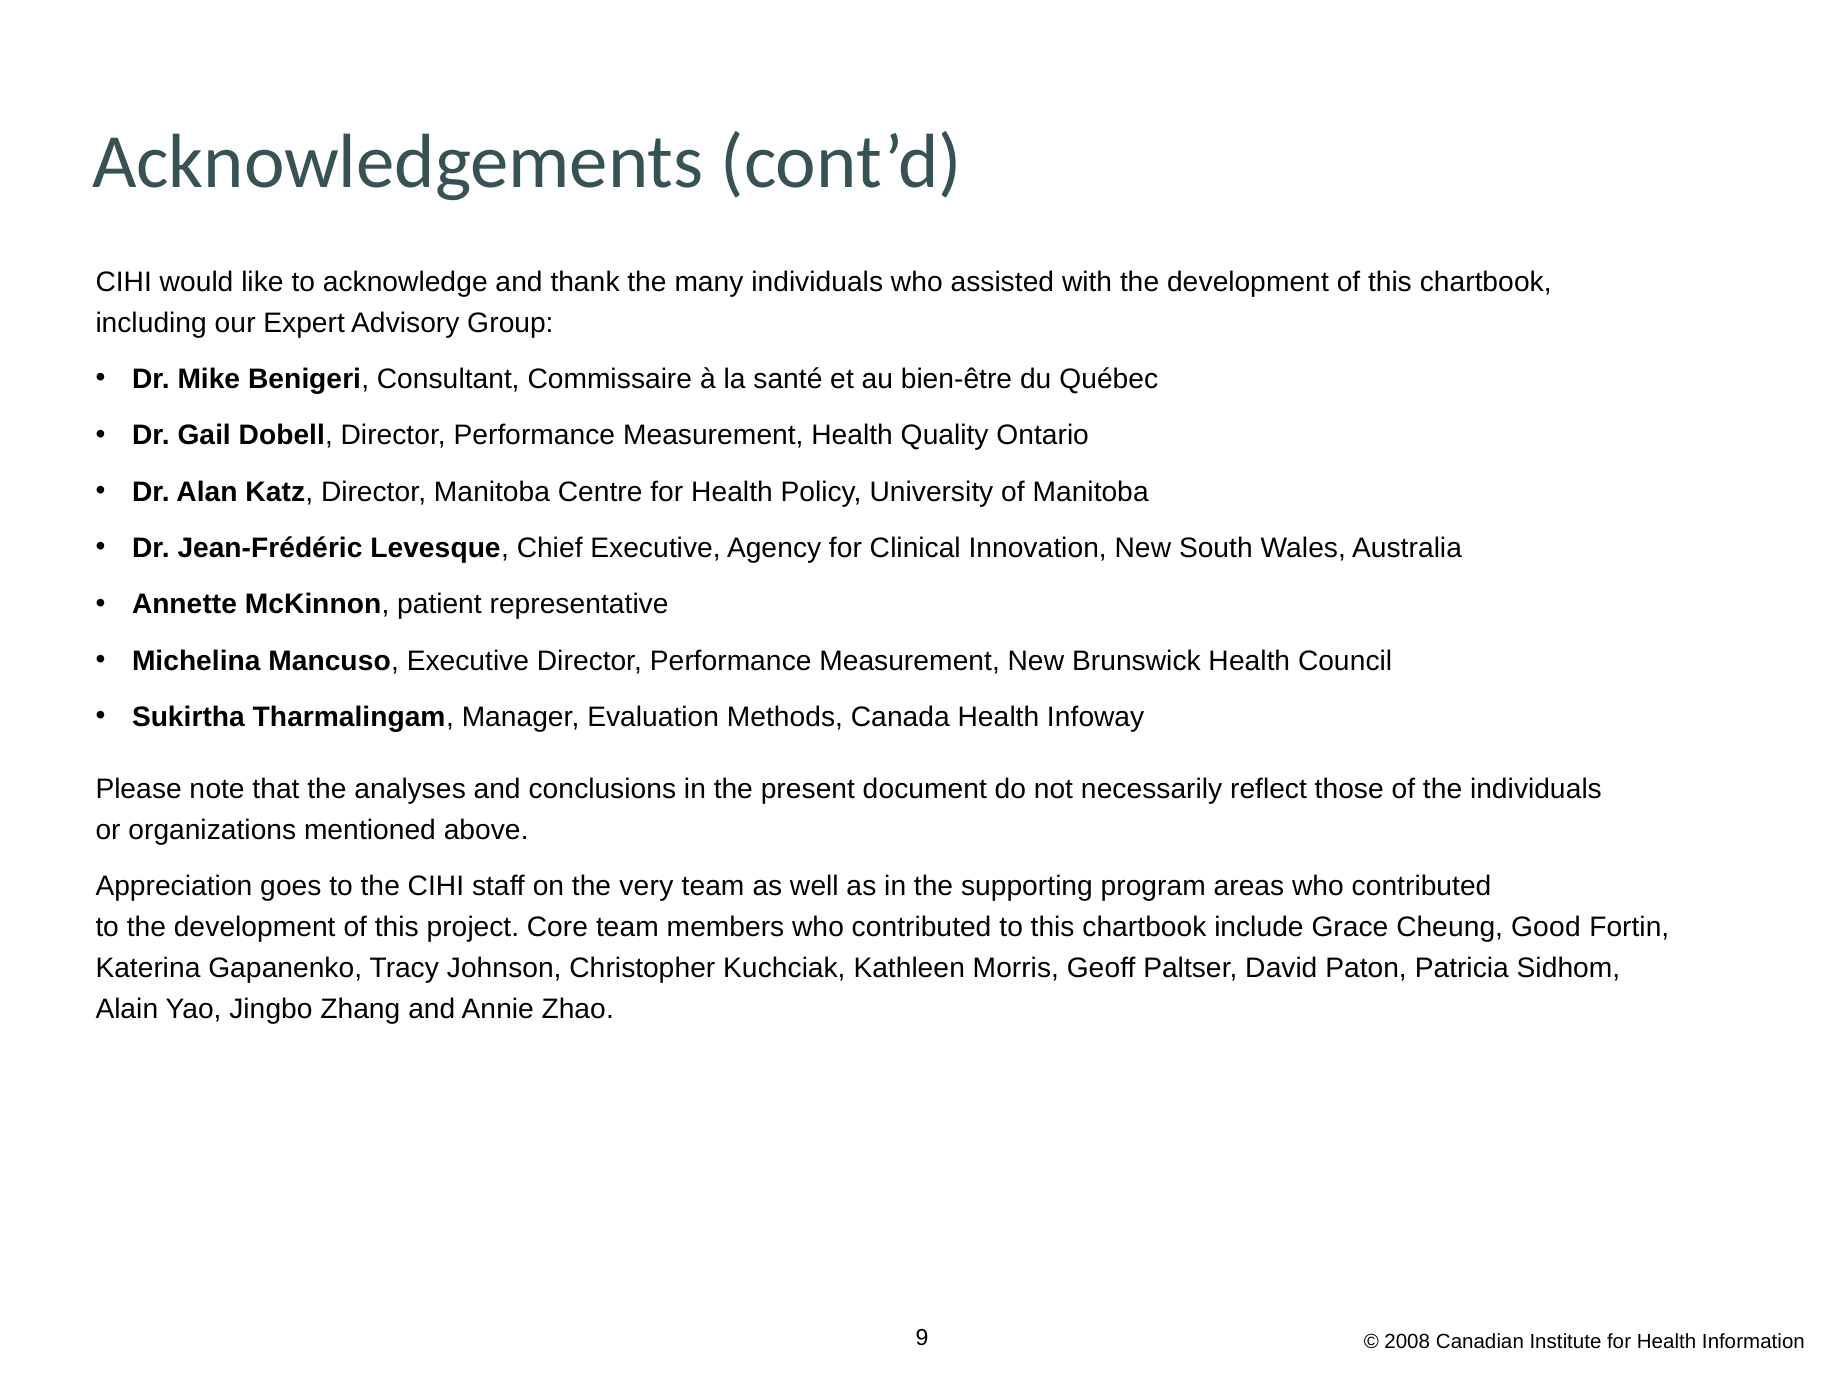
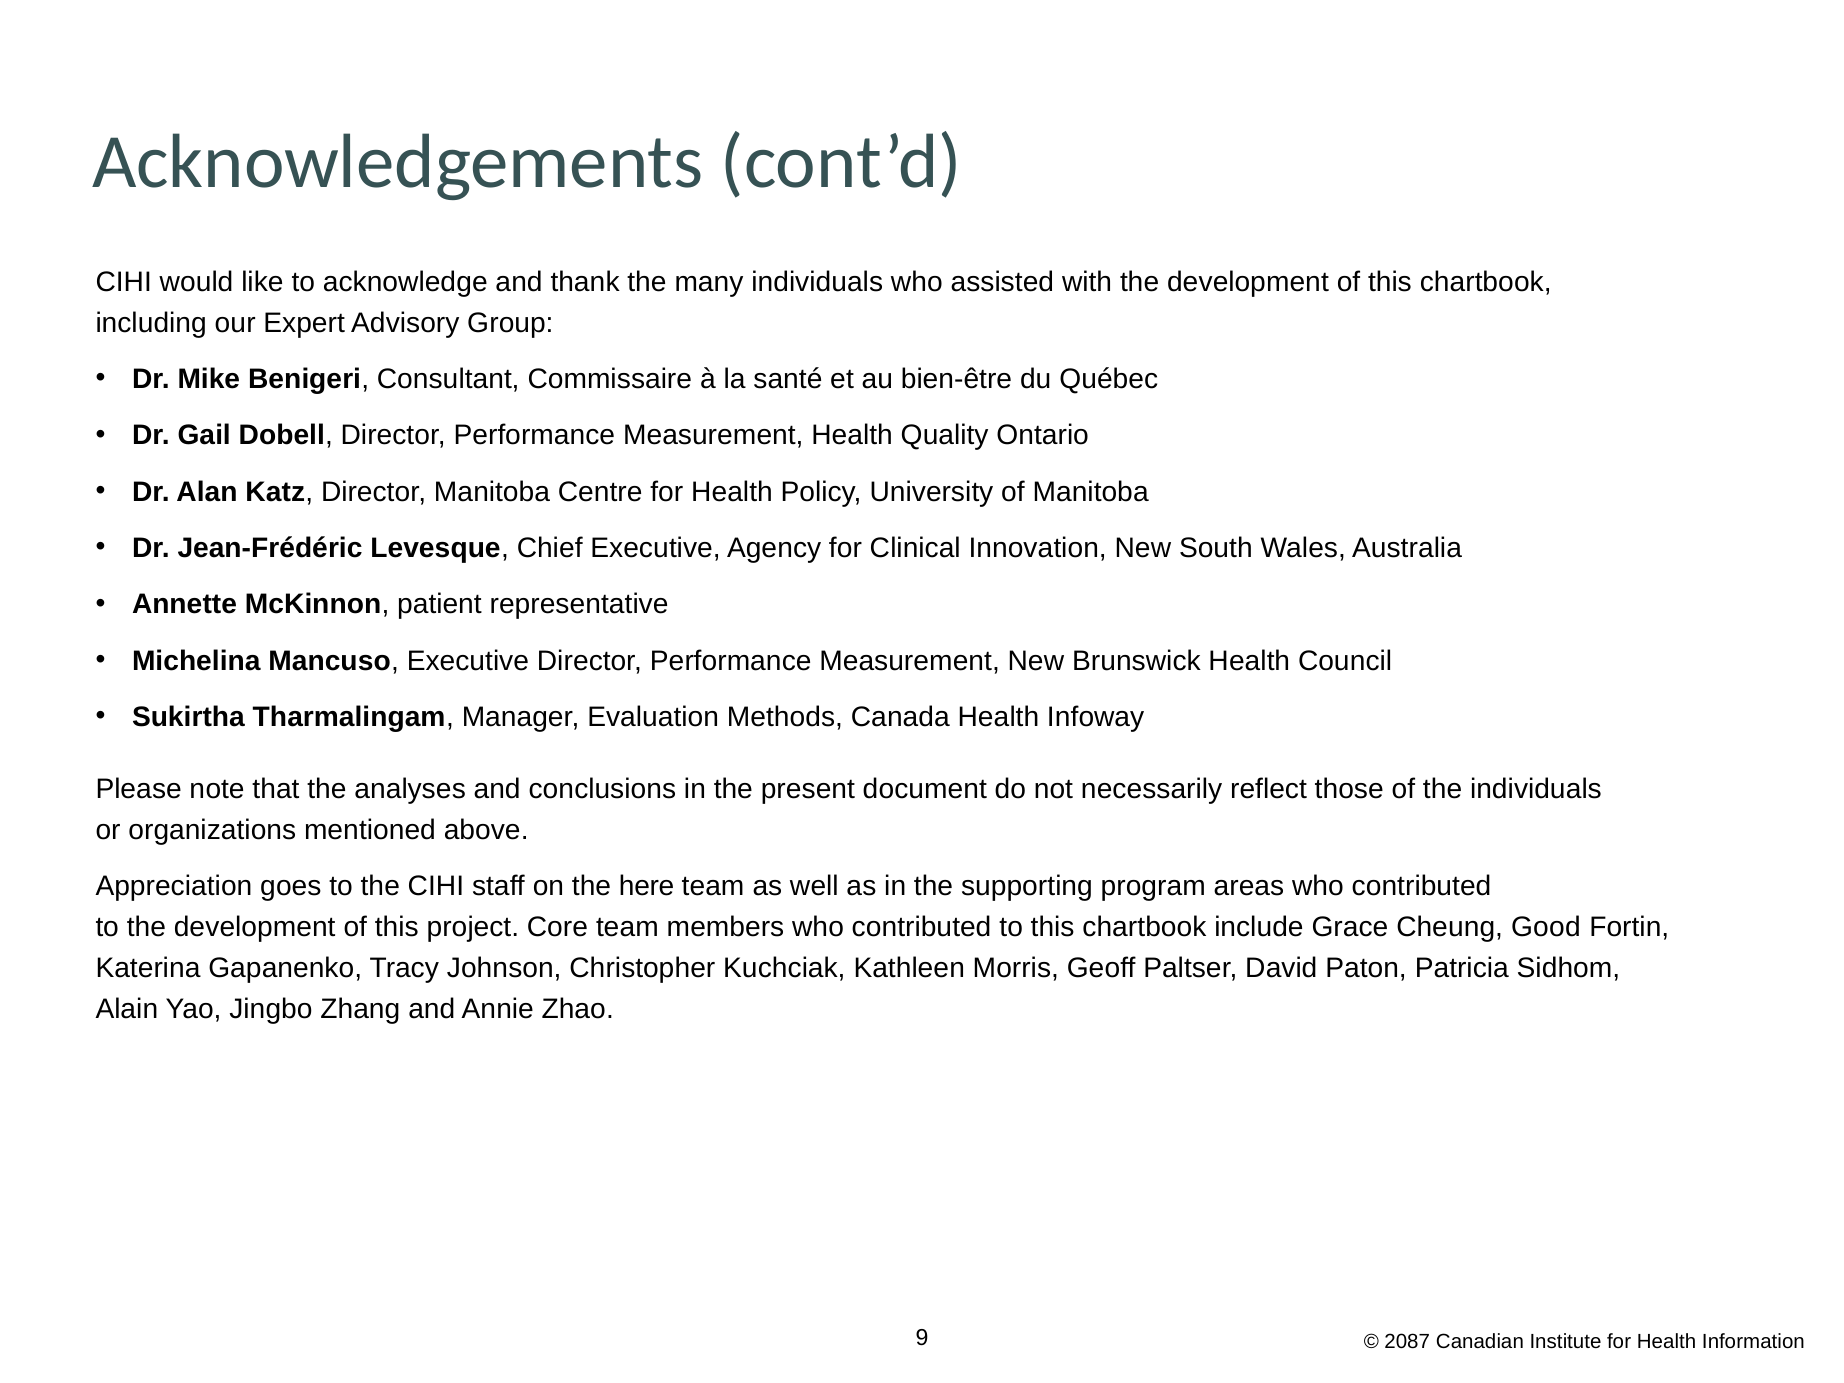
very: very -> here
2008: 2008 -> 2087
